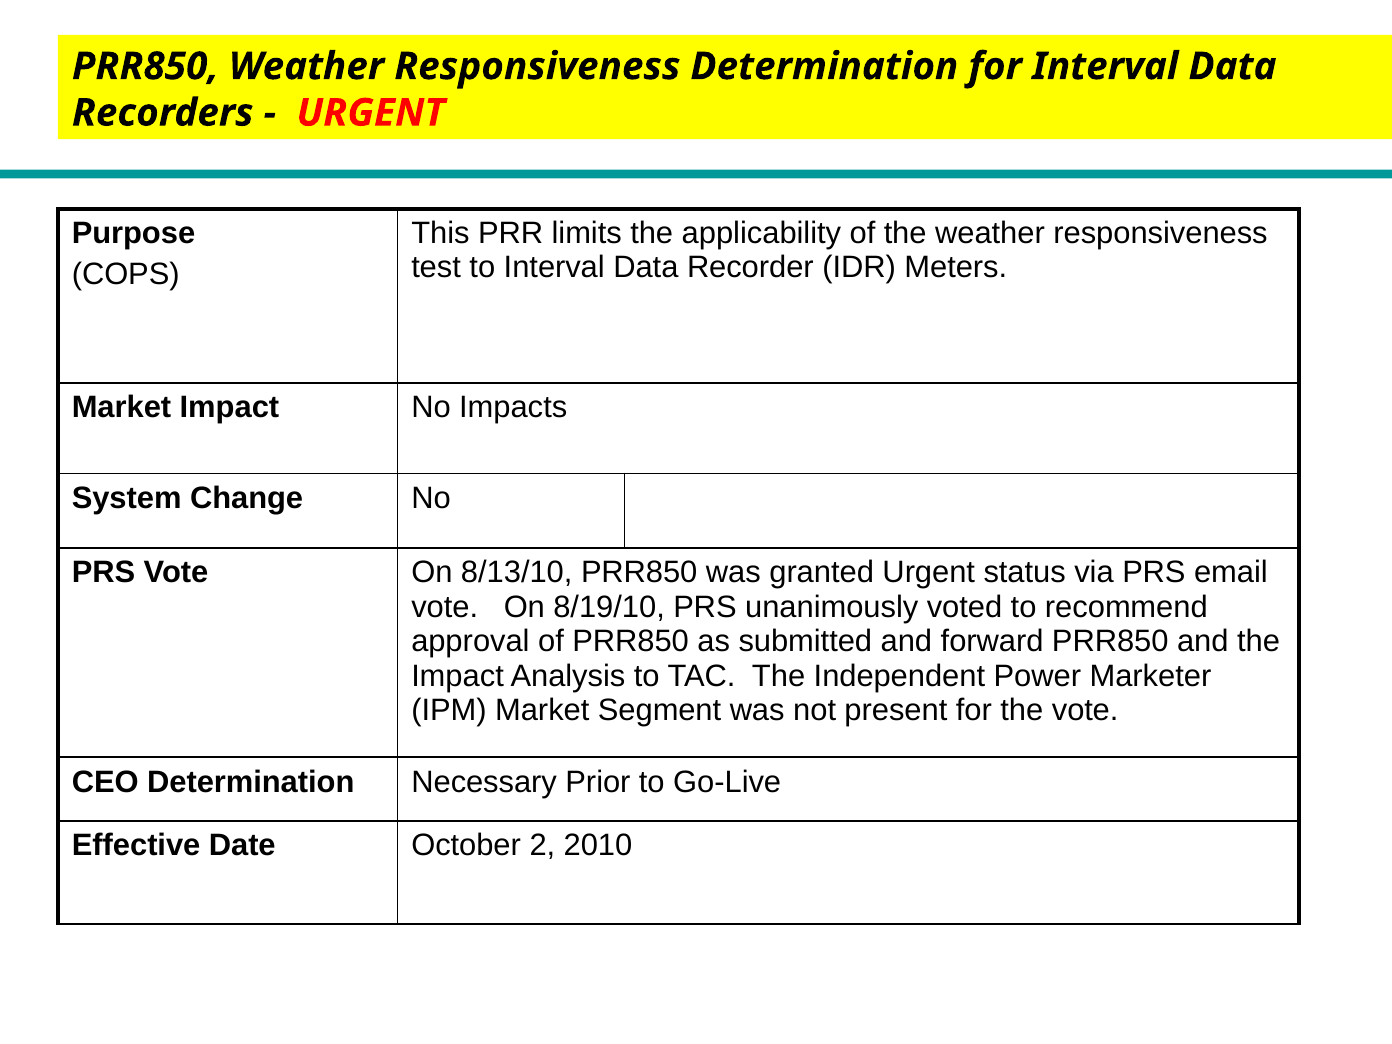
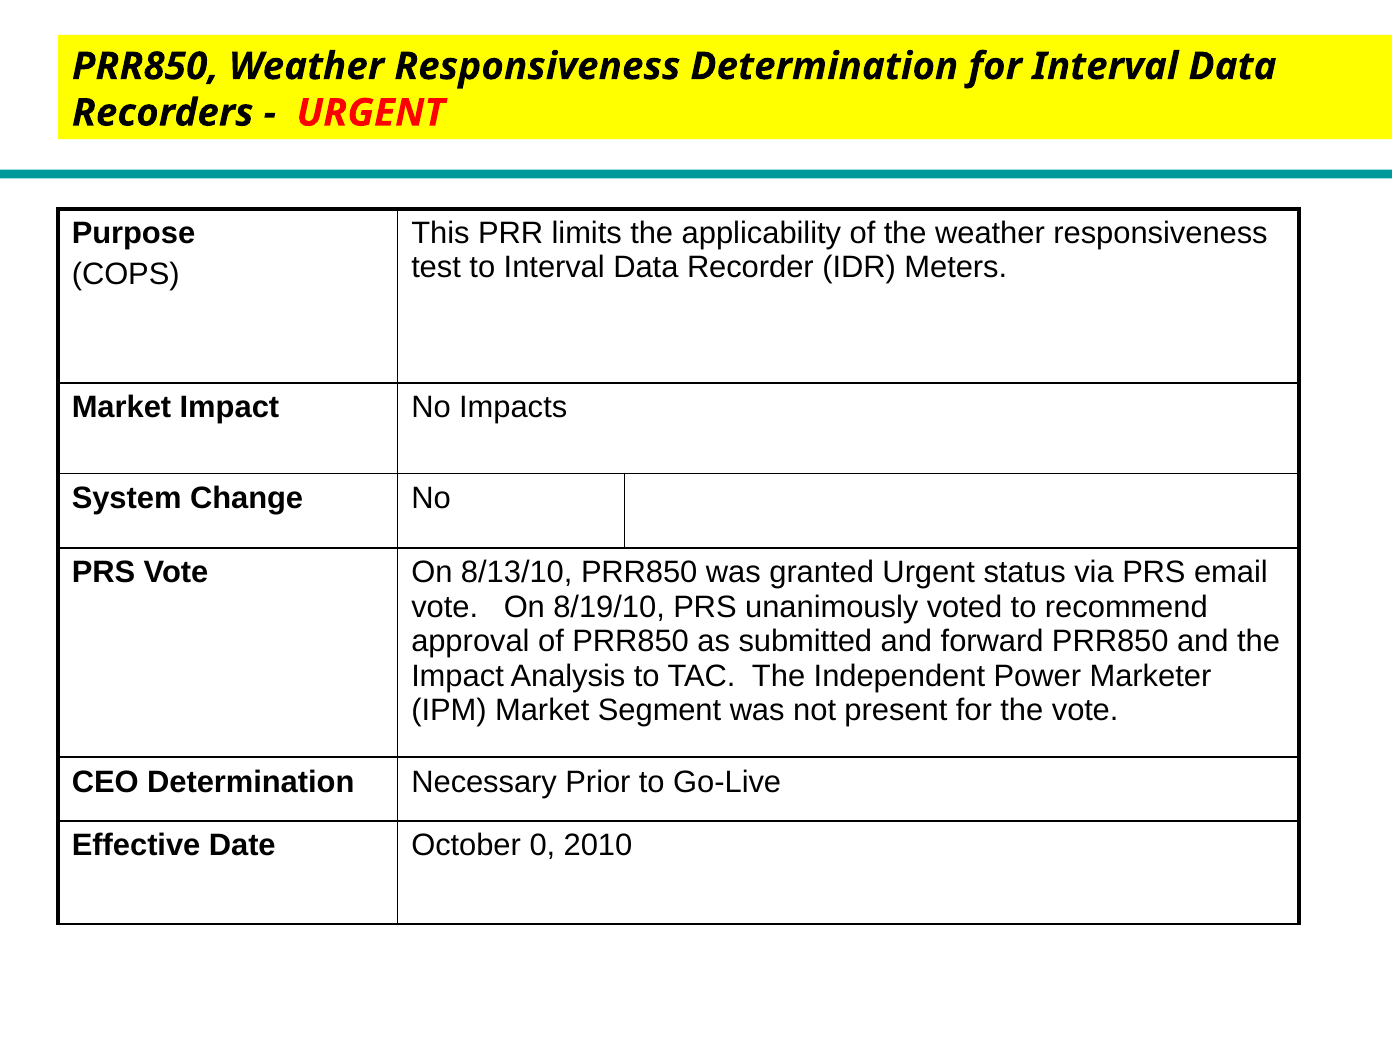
2: 2 -> 0
